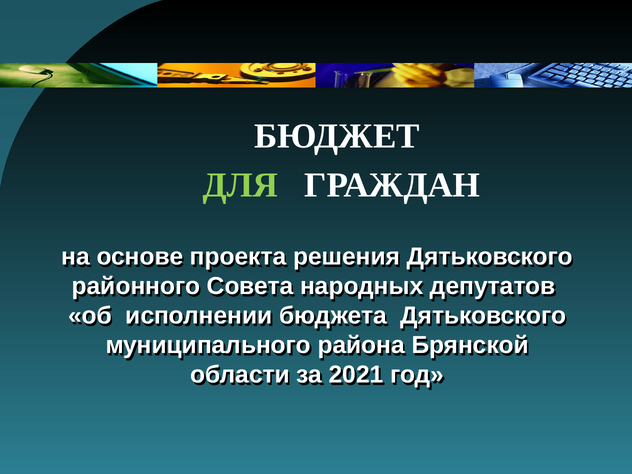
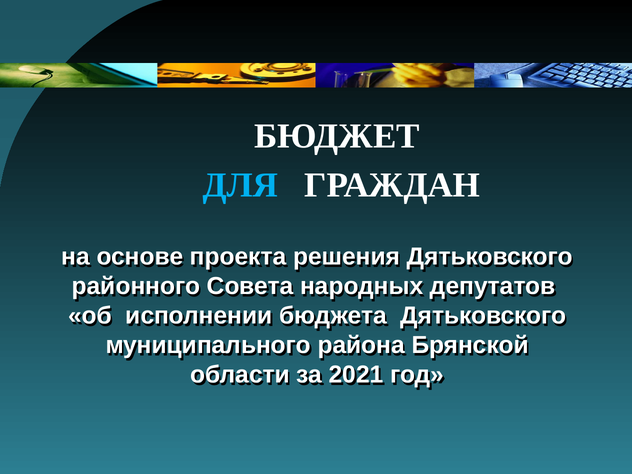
ДЛЯ colour: light green -> light blue
